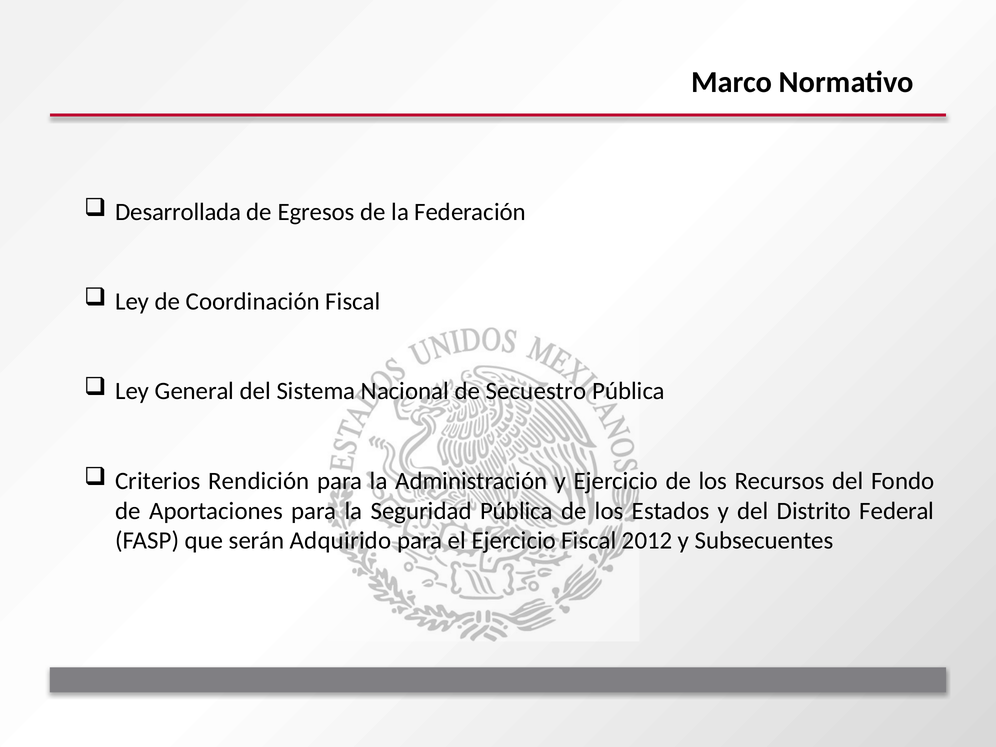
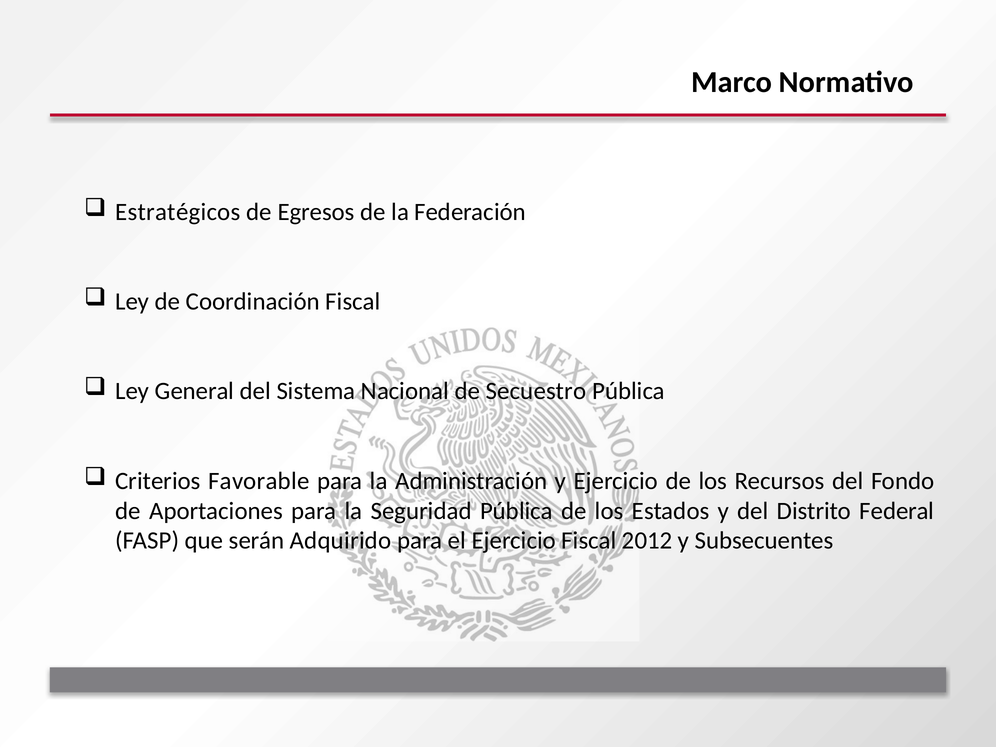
Desarrollada: Desarrollada -> Estratégicos
Rendición: Rendición -> Favorable
